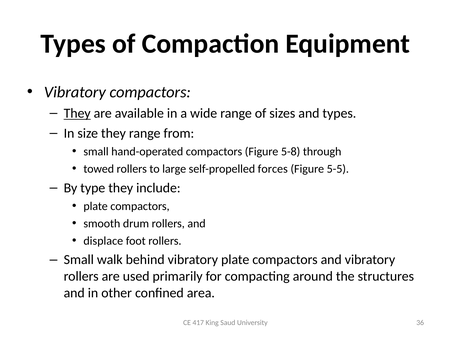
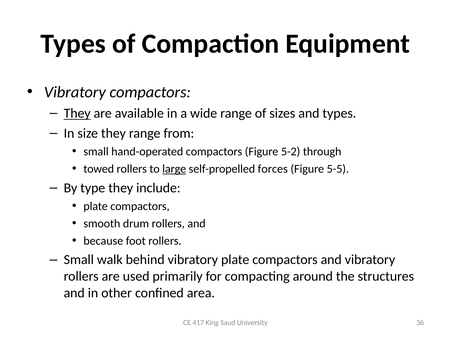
5-8: 5-8 -> 5-2
large underline: none -> present
displace: displace -> because
